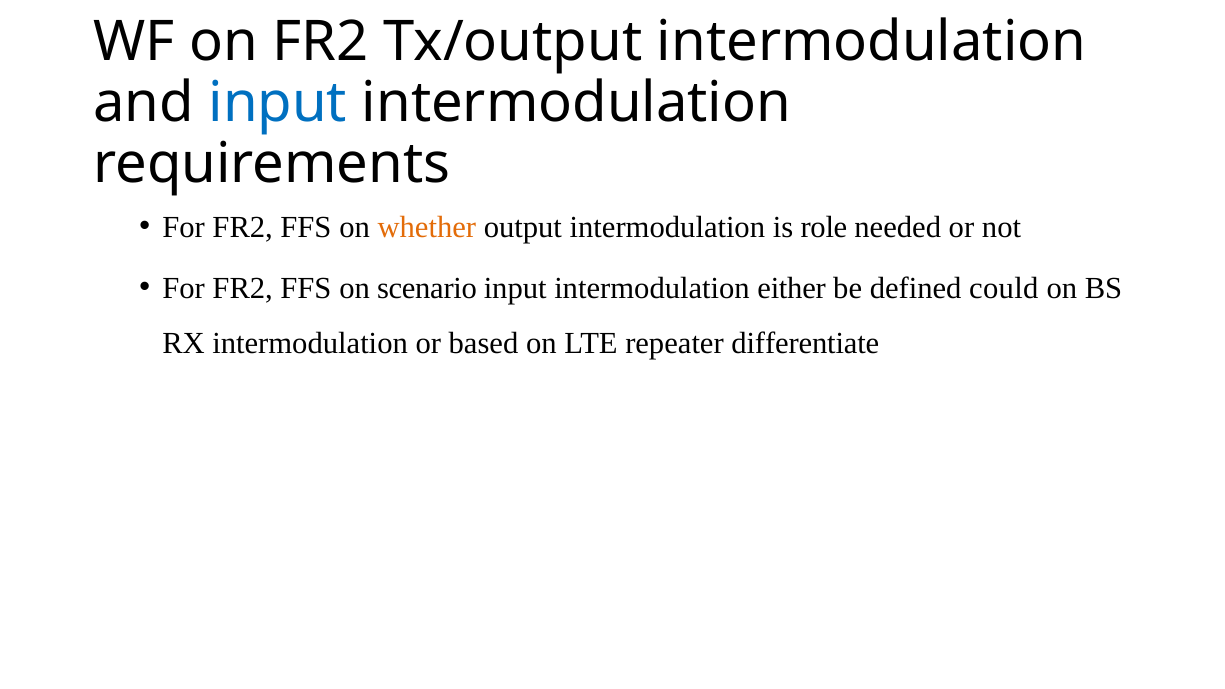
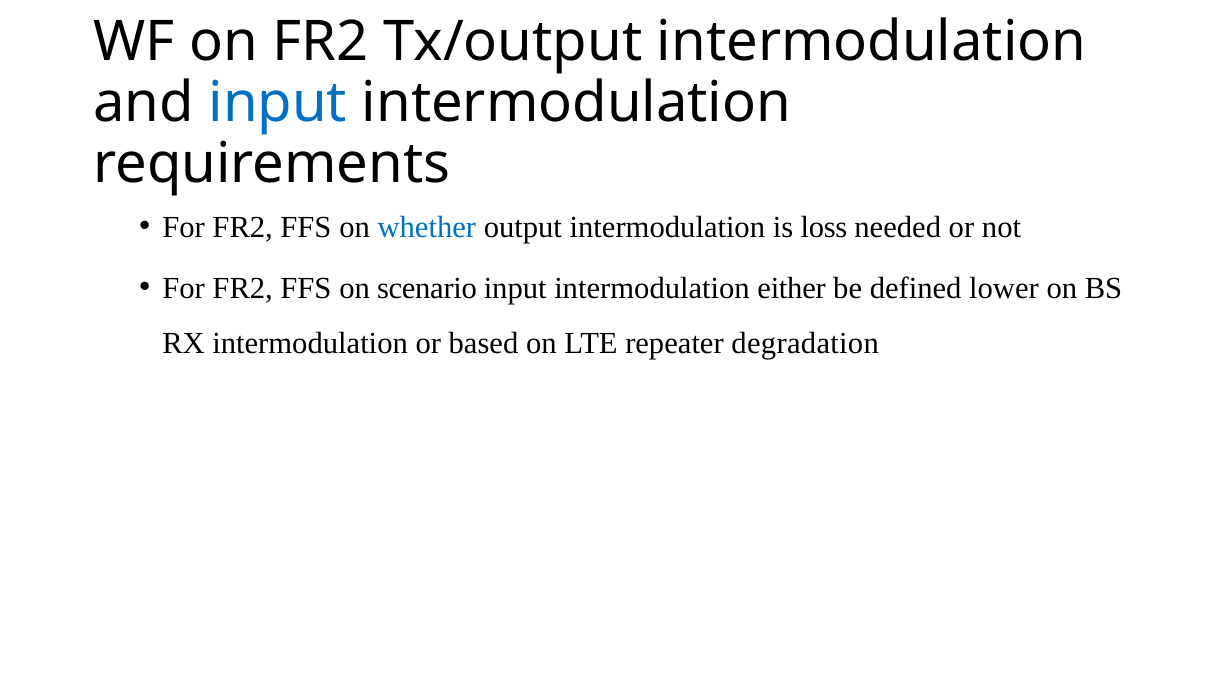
whether colour: orange -> blue
role: role -> loss
could: could -> lower
differentiate: differentiate -> degradation
